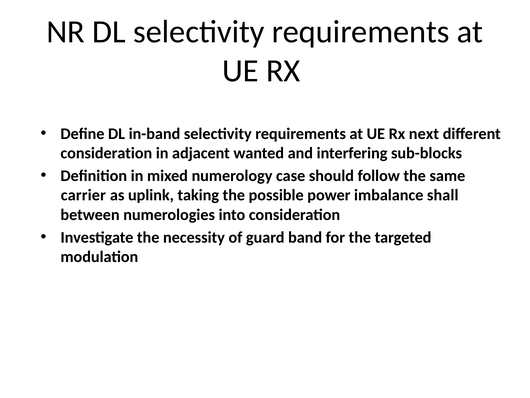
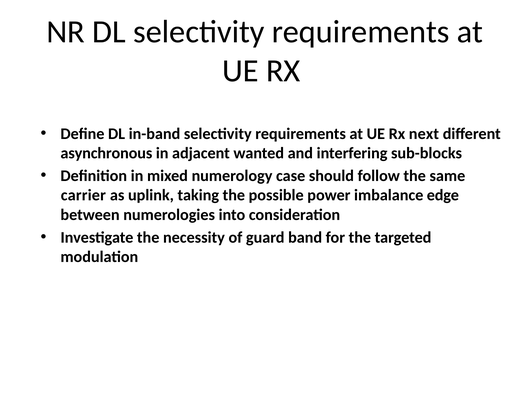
consideration at (106, 153): consideration -> asynchronous
shall: shall -> edge
